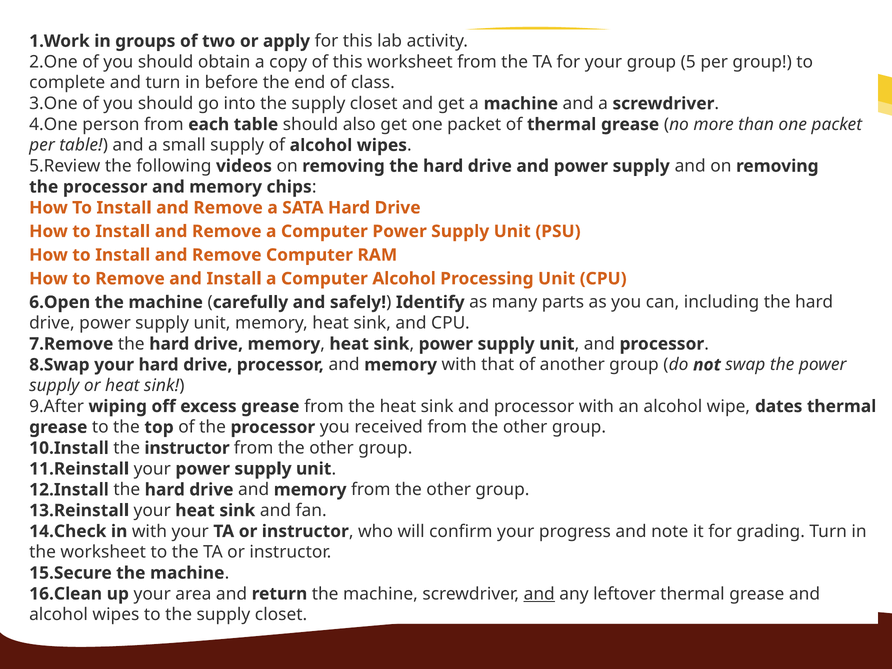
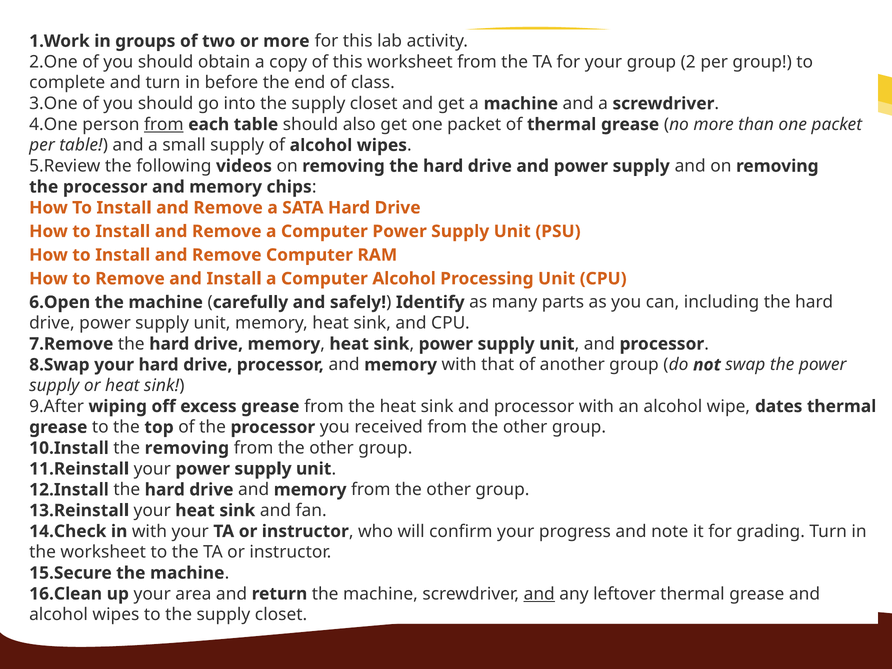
or apply: apply -> more
5: 5 -> 2
from at (164, 124) underline: none -> present
the instructor: instructor -> removing
